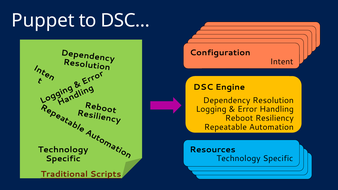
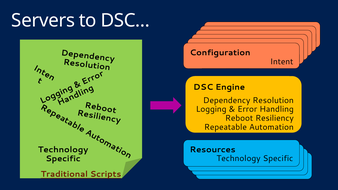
Puppet: Puppet -> Servers
